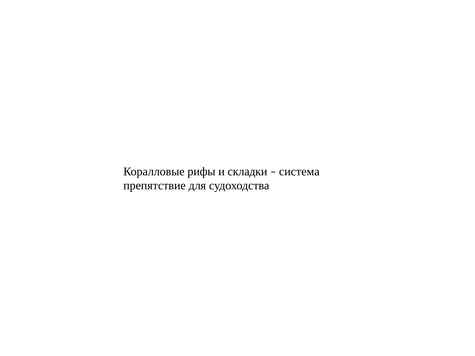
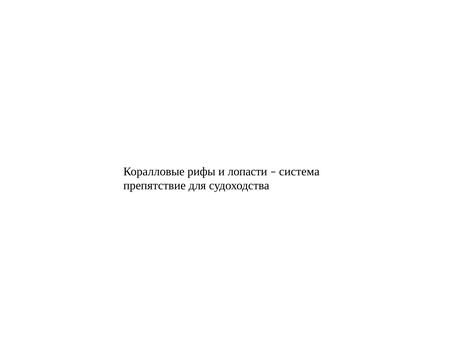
складки: складки -> лопасти
